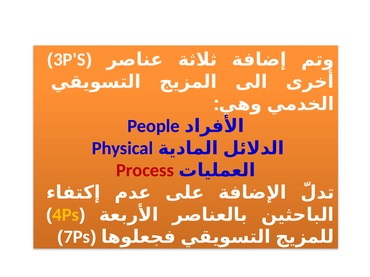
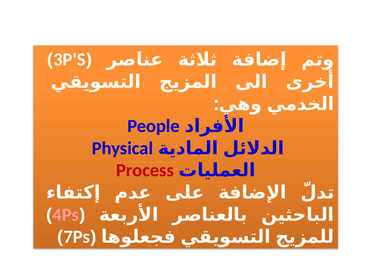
4Ps colour: yellow -> pink
